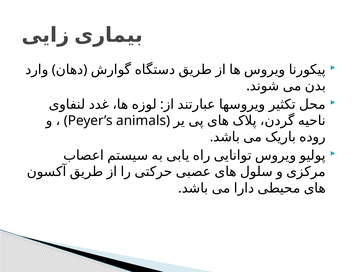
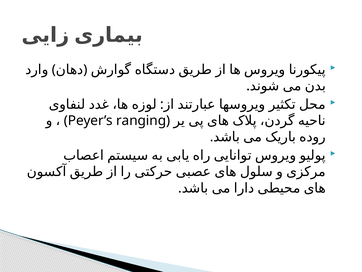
animals: animals -> ranging
